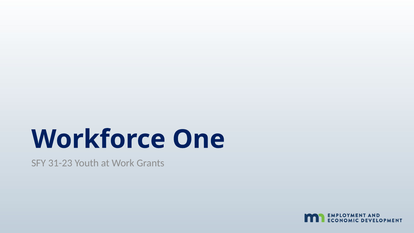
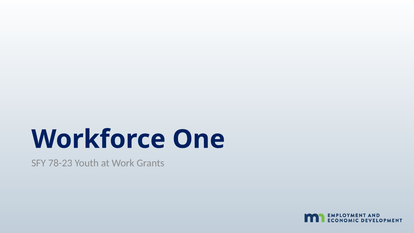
31-23: 31-23 -> 78-23
